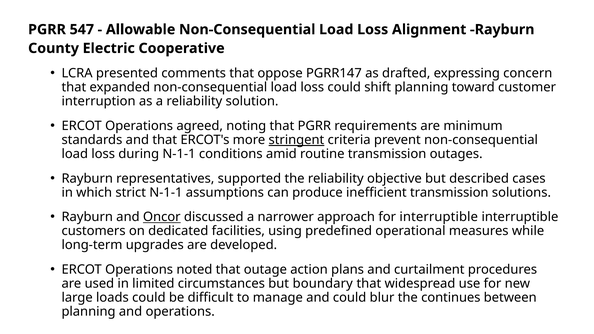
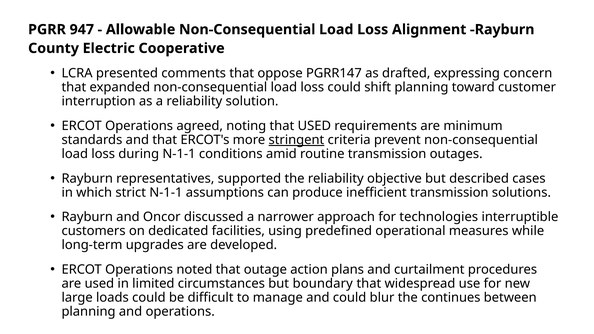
547: 547 -> 947
that PGRR: PGRR -> USED
Oncor underline: present -> none
for interruptible: interruptible -> technologies
